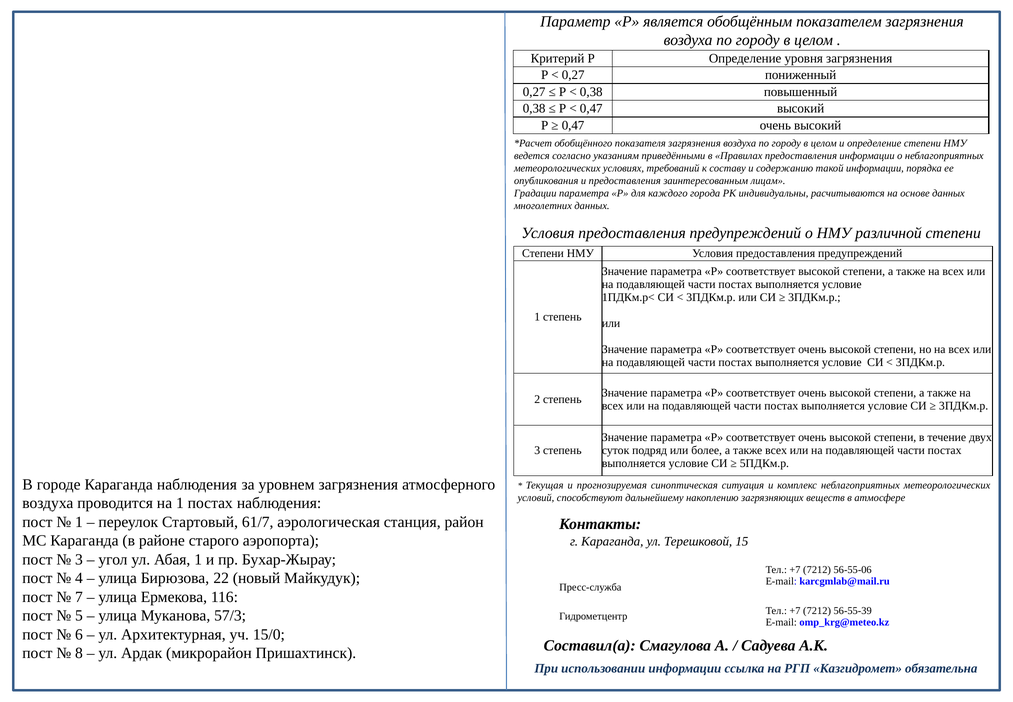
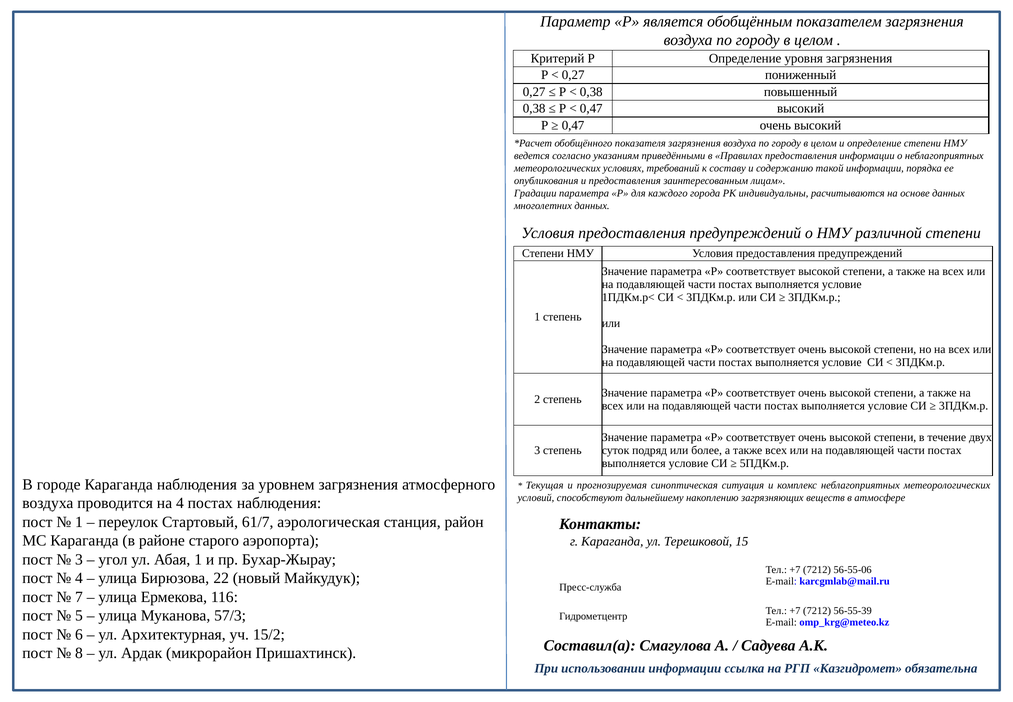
на 1: 1 -> 4
15/0: 15/0 -> 15/2
